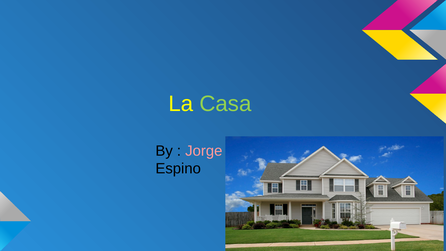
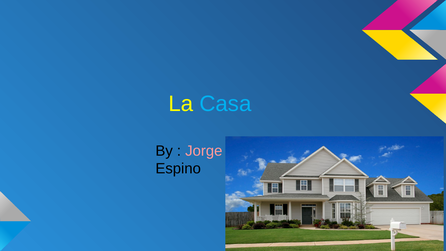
Casa colour: light green -> light blue
